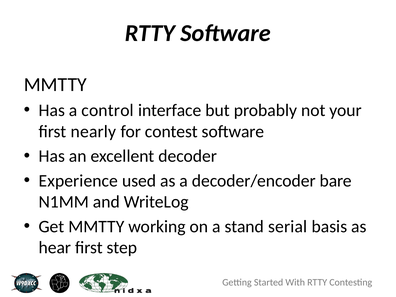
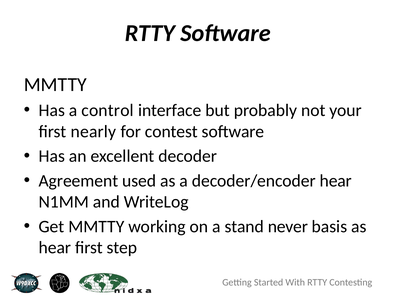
Experience: Experience -> Agreement
decoder/encoder bare: bare -> hear
serial: serial -> never
